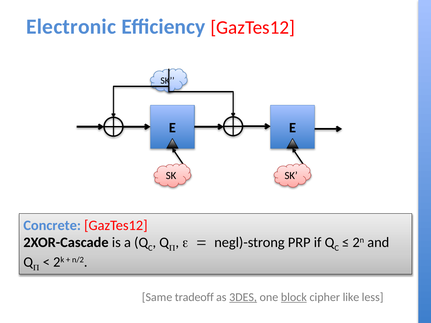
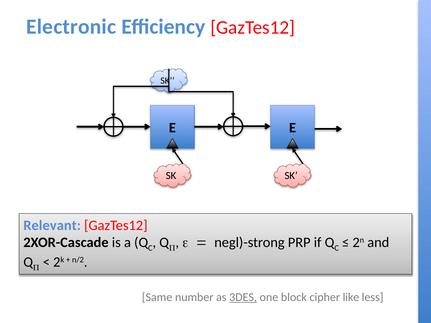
Concrete: Concrete -> Relevant
tradeoff: tradeoff -> number
block underline: present -> none
